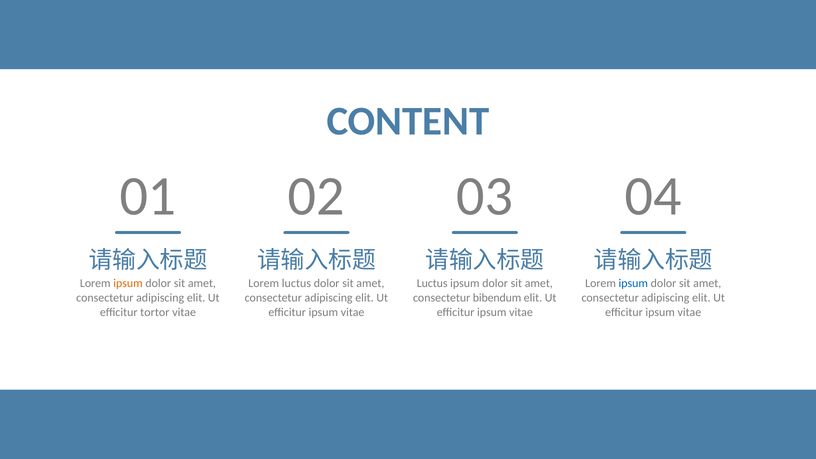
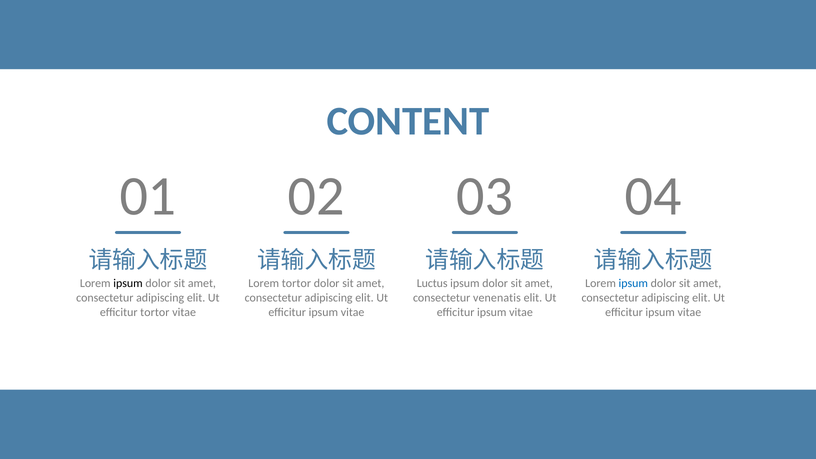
ipsum at (128, 284) colour: orange -> black
Lorem luctus: luctus -> tortor
bibendum: bibendum -> venenatis
